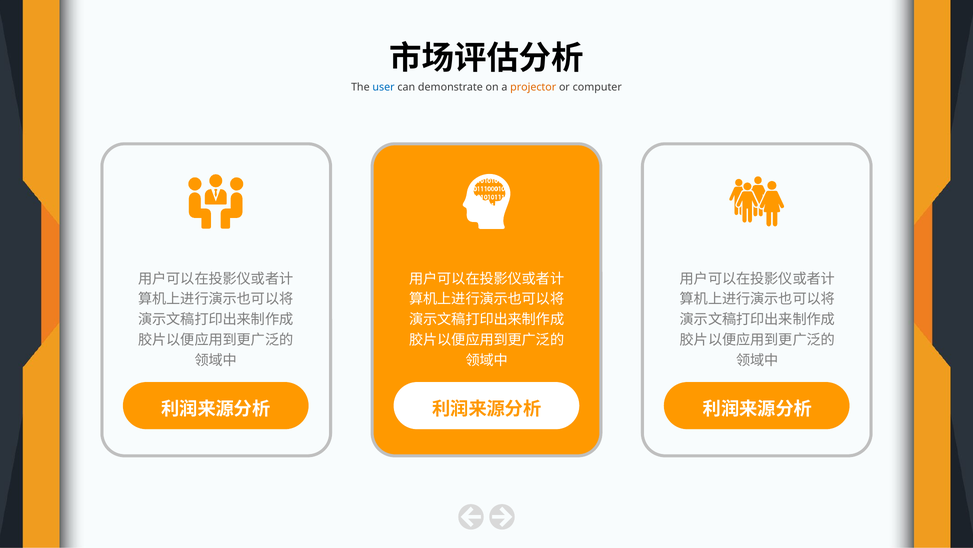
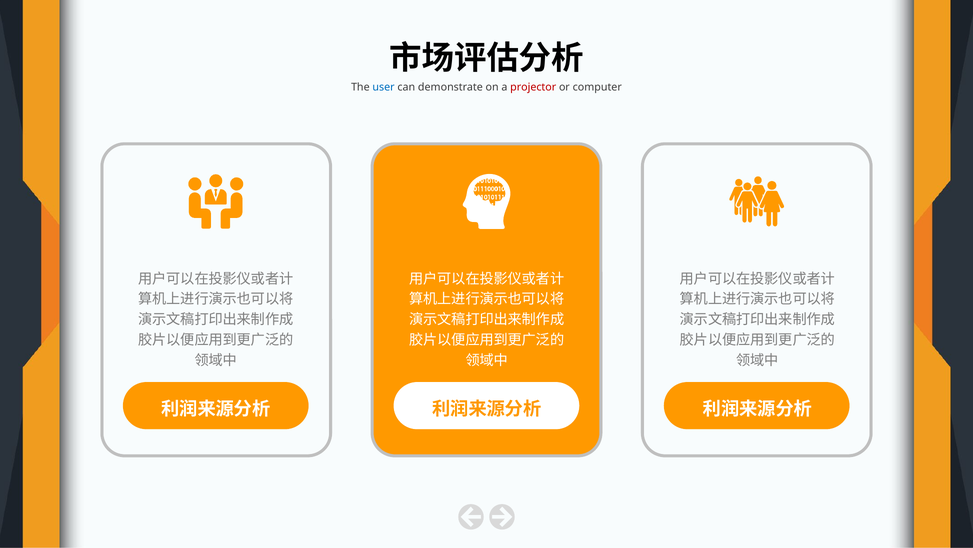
projector colour: orange -> red
